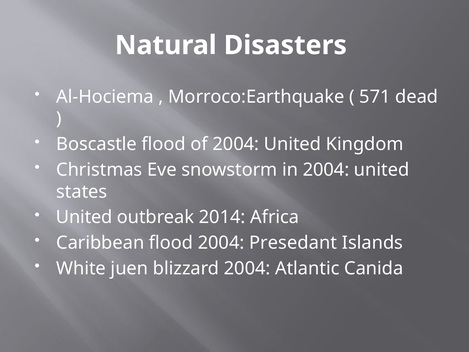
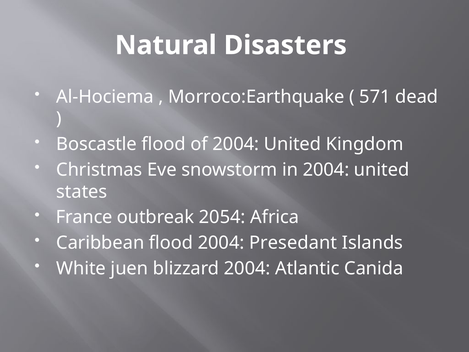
United at (84, 217): United -> France
2014: 2014 -> 2054
